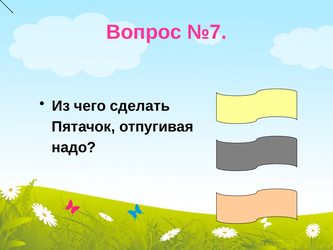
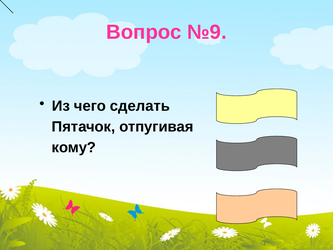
№7: №7 -> №9
надо: надо -> кому
